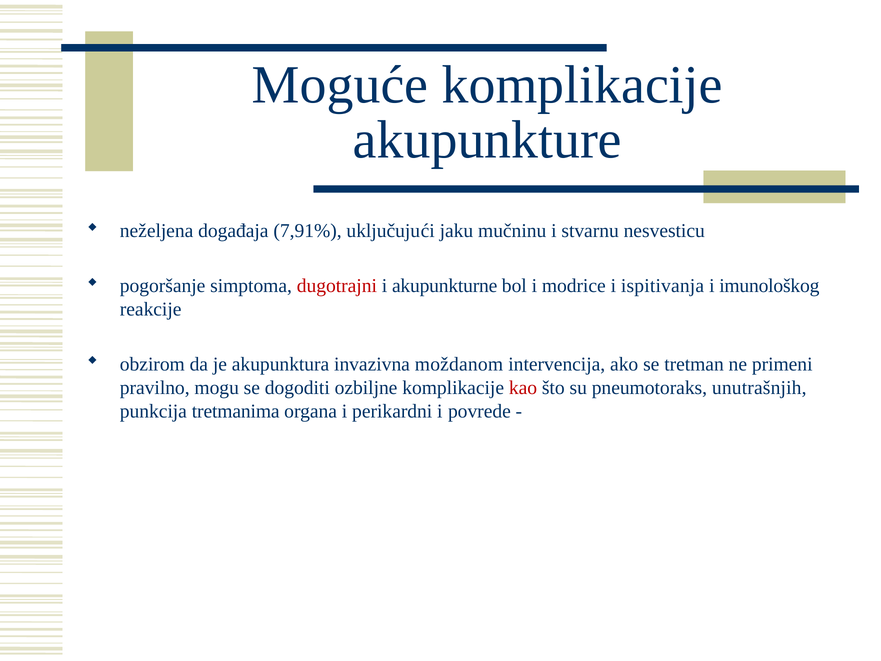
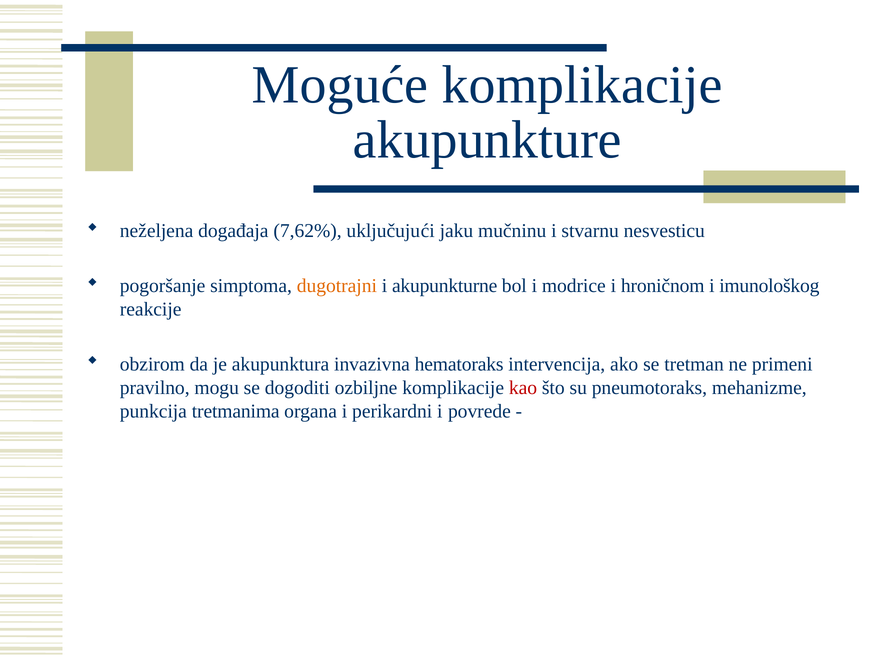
7,91%: 7,91% -> 7,62%
dugotrajni colour: red -> orange
ispitivanja: ispitivanja -> hroničnom
moždanom: moždanom -> hematoraks
unutrašnjih: unutrašnjih -> mehanizme
